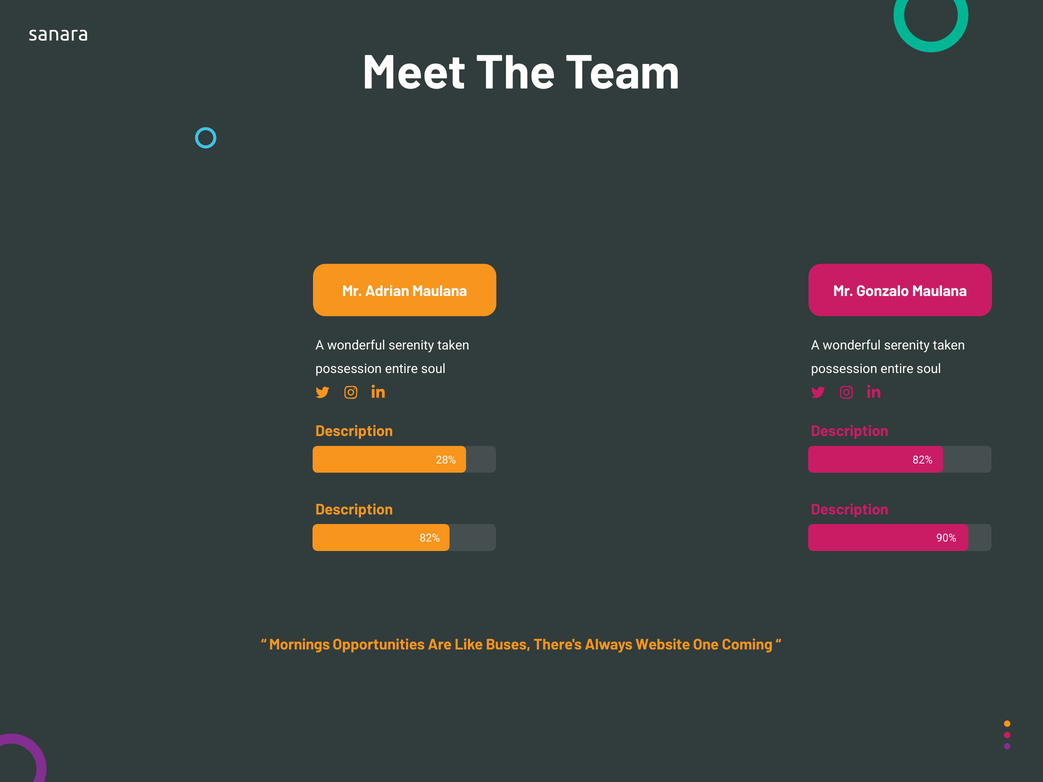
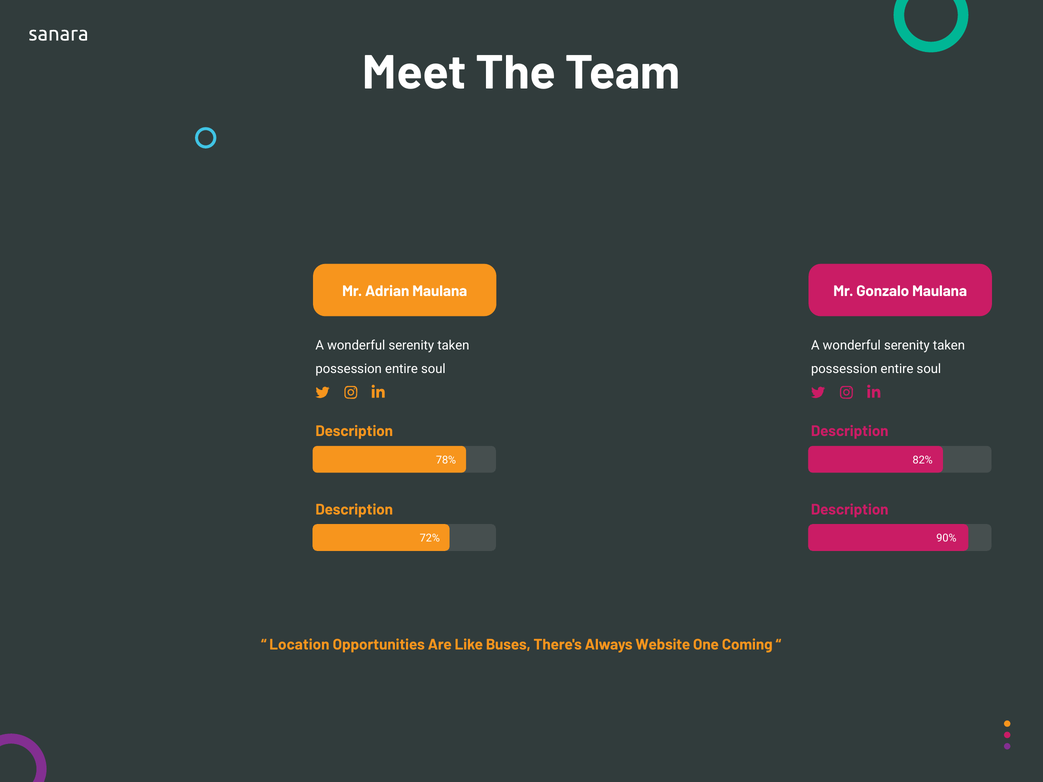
28%: 28% -> 78%
82% at (430, 538): 82% -> 72%
Mornings: Mornings -> Location
